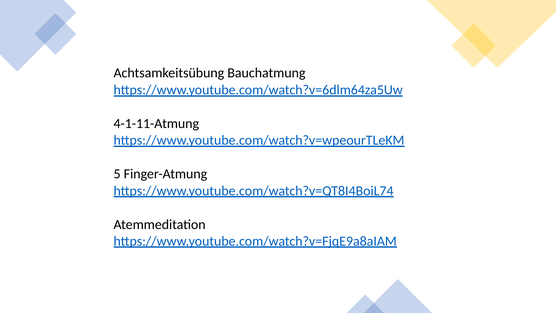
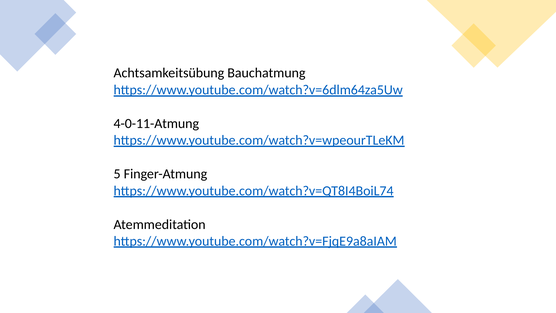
4-1-11-Atmung: 4-1-11-Atmung -> 4-0-11-Atmung
